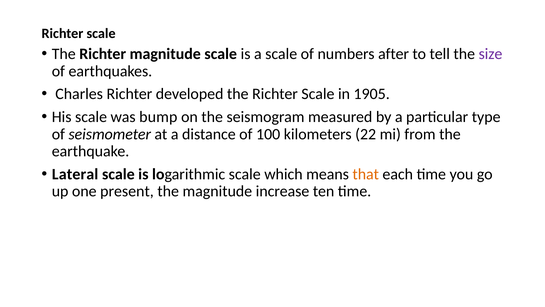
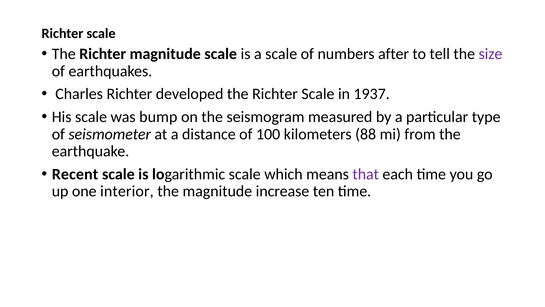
1905: 1905 -> 1937
22: 22 -> 88
Lateral: Lateral -> Recent
that colour: orange -> purple
present: present -> interior
